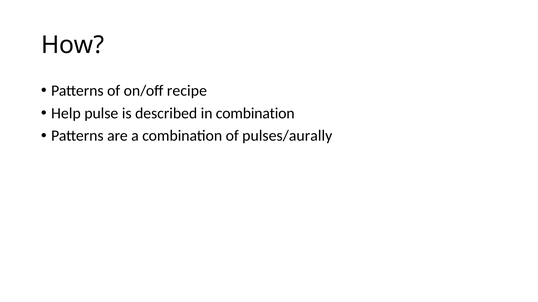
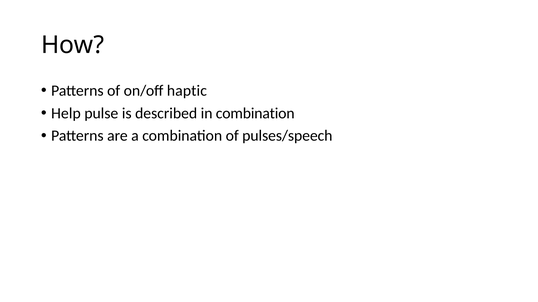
recipe: recipe -> haptic
pulses/aurally: pulses/aurally -> pulses/speech
